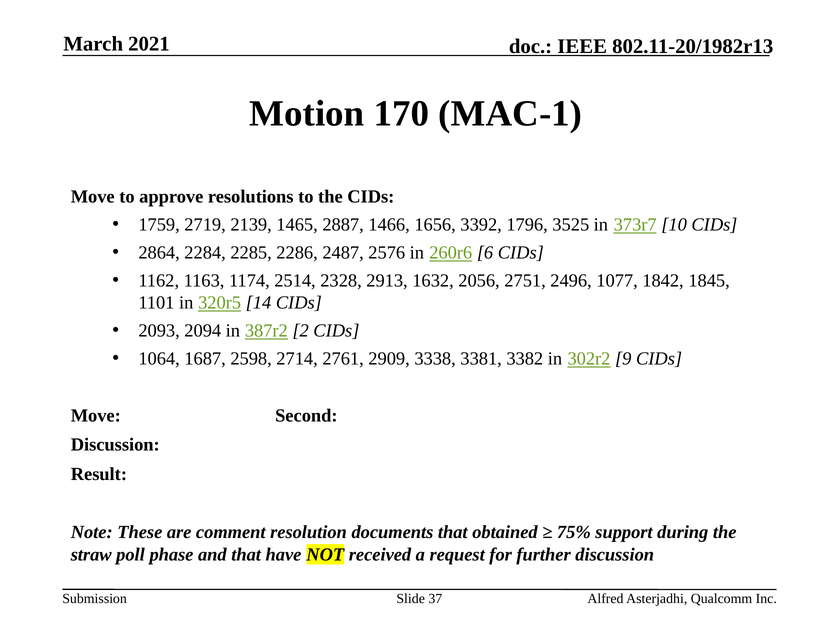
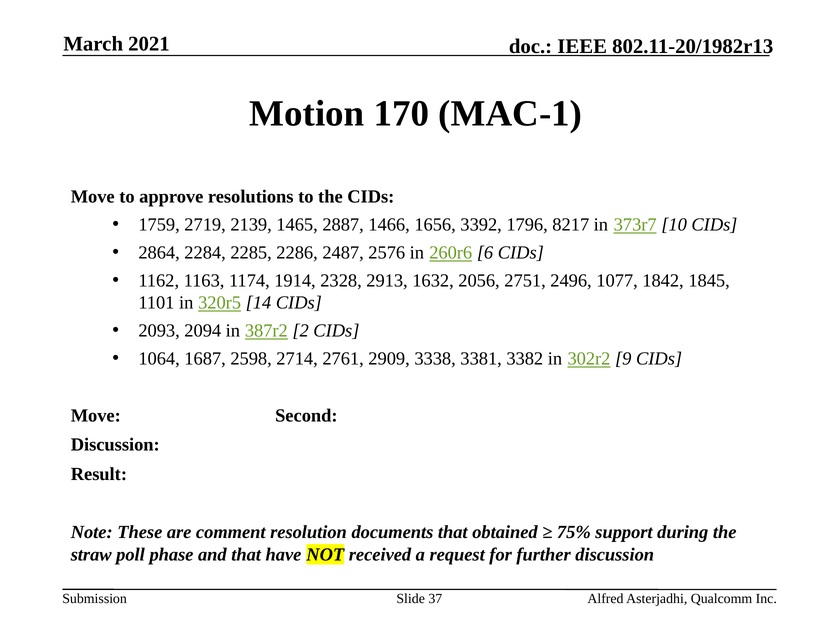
3525: 3525 -> 8217
2514: 2514 -> 1914
